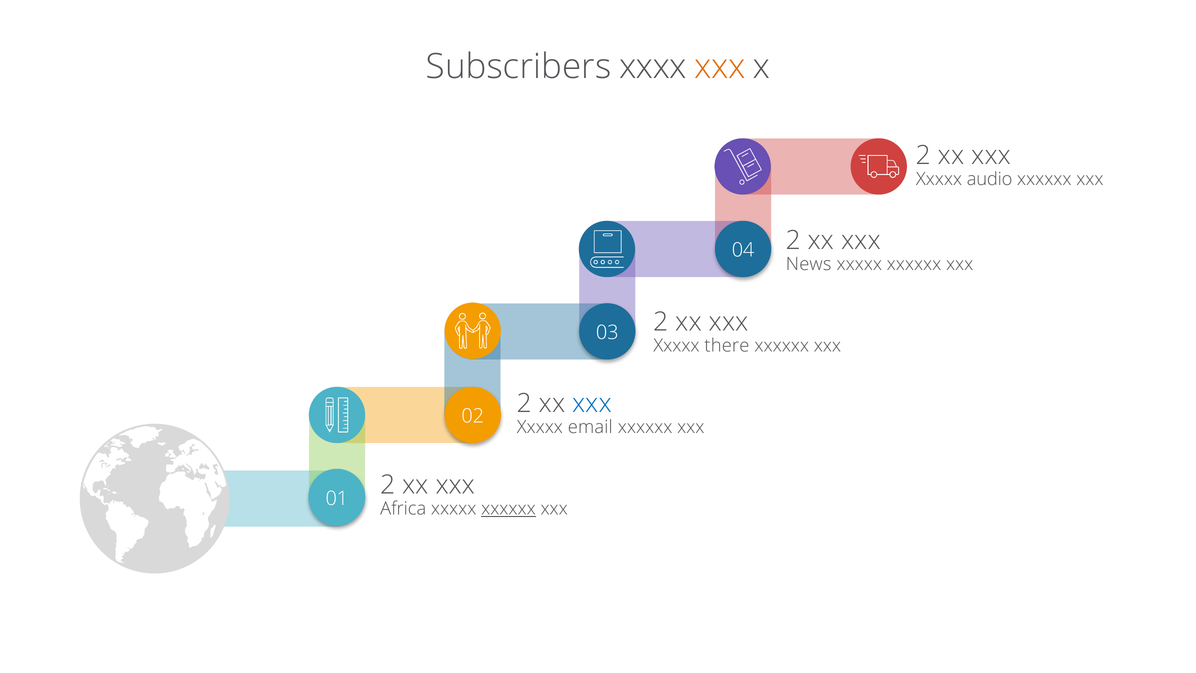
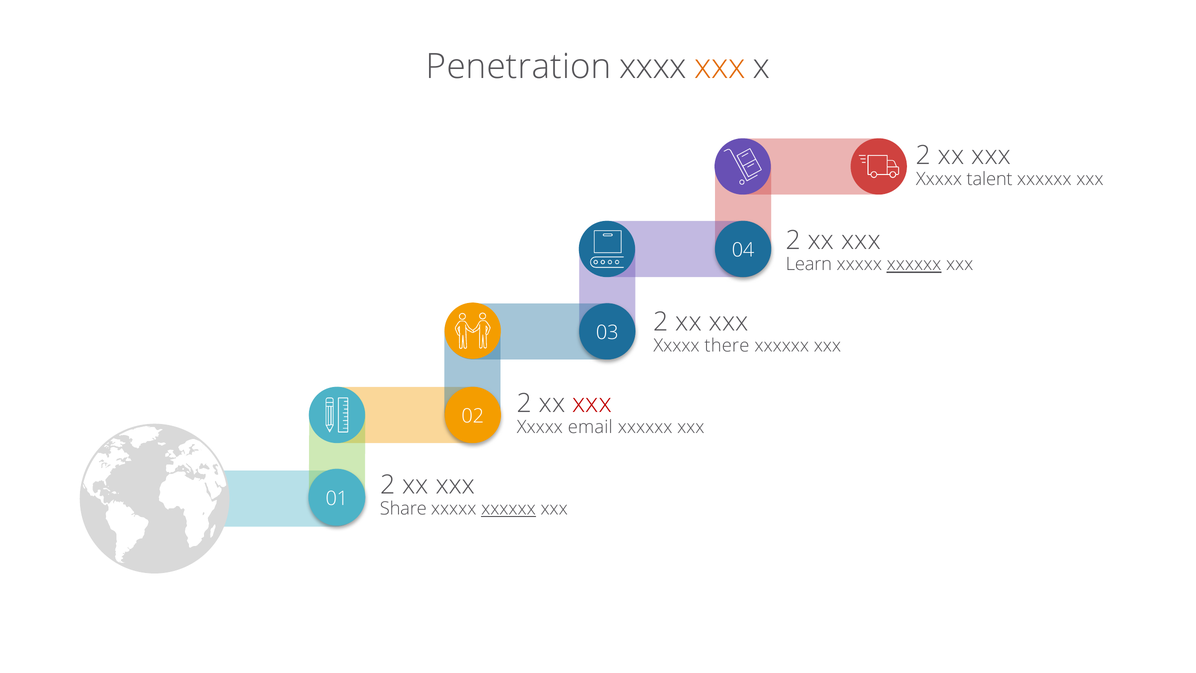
Subscribers: Subscribers -> Penetration
audio: audio -> talent
News: News -> Learn
xxxxxx at (914, 264) underline: none -> present
xxx at (592, 403) colour: blue -> red
Africa: Africa -> Share
